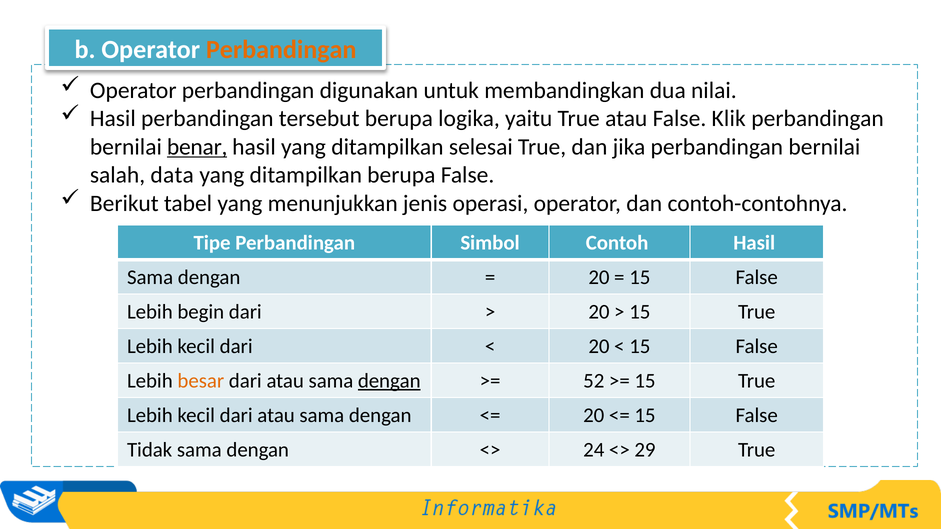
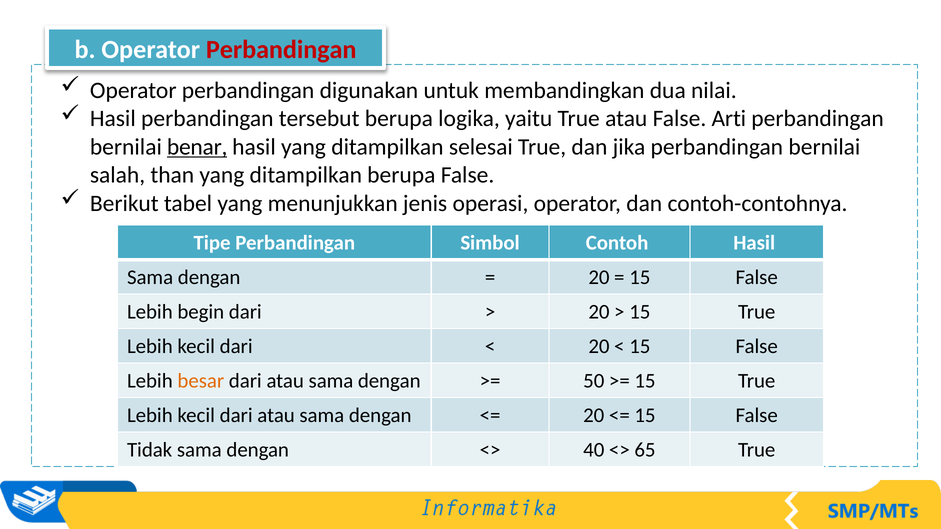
Perbandingan at (281, 50) colour: orange -> red
Klik: Klik -> Arti
data: data -> than
dengan at (389, 381) underline: present -> none
52: 52 -> 50
24: 24 -> 40
29: 29 -> 65
